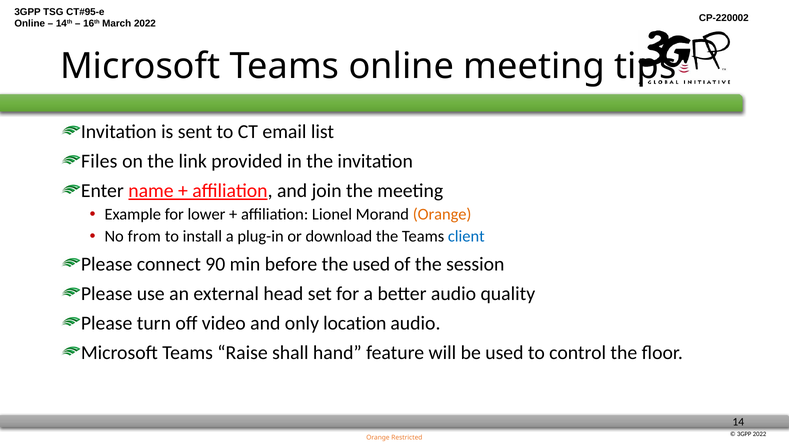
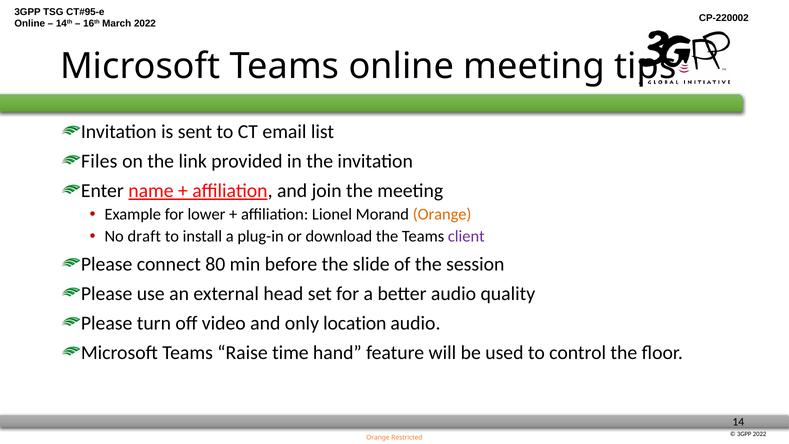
from: from -> draft
client colour: blue -> purple
90: 90 -> 80
the used: used -> slide
shall: shall -> time
